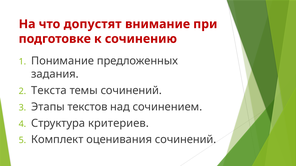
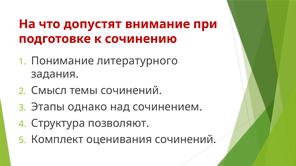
предложенных: предложенных -> литературного
Текста: Текста -> Смысл
текстов: текстов -> однако
критериев: критериев -> позволяют
